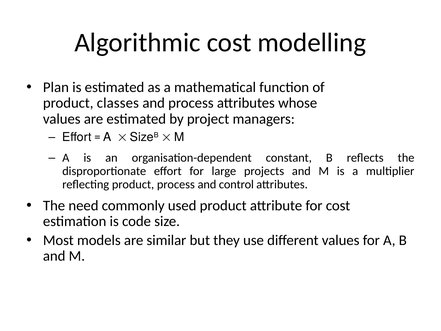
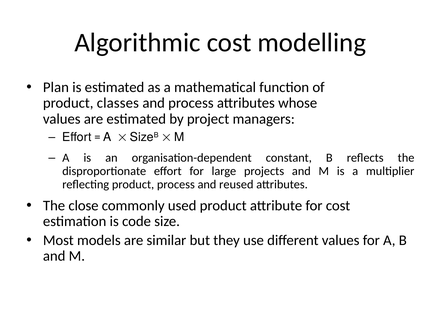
control: control -> reused
need: need -> close
